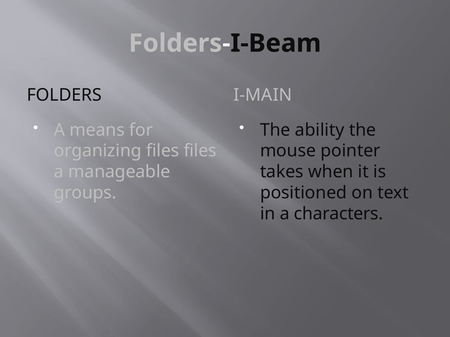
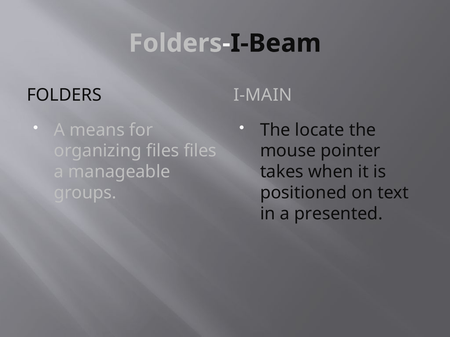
ability: ability -> locate
characters: characters -> presented
